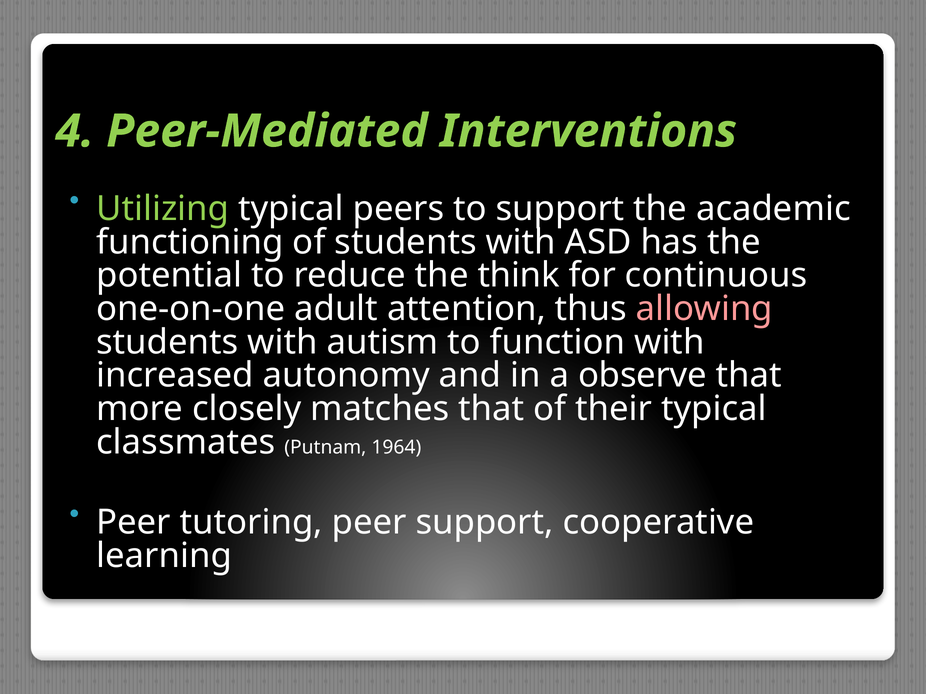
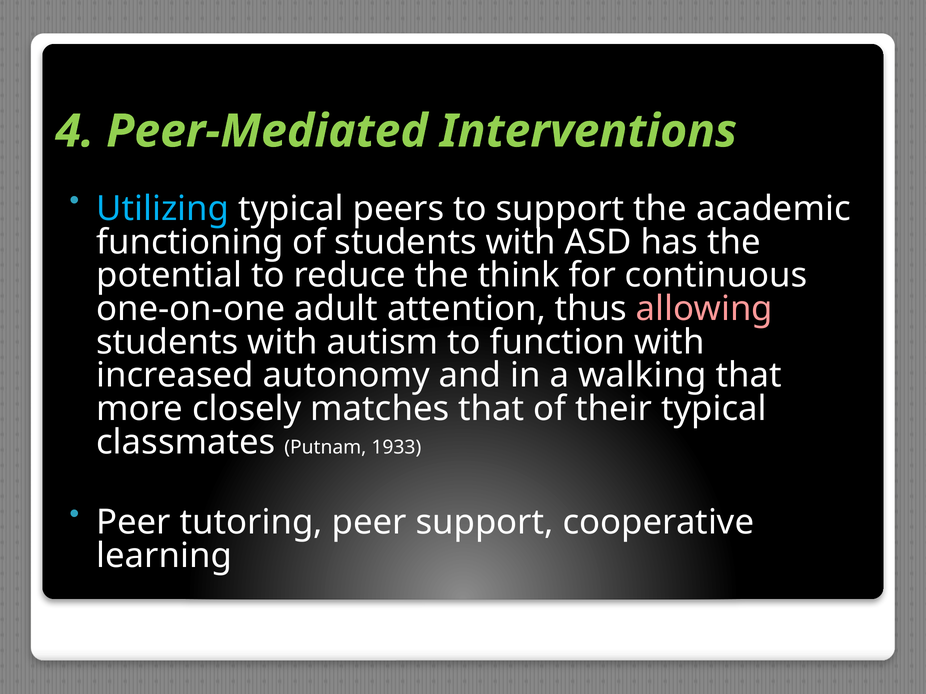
Utilizing colour: light green -> light blue
observe: observe -> walking
1964: 1964 -> 1933
